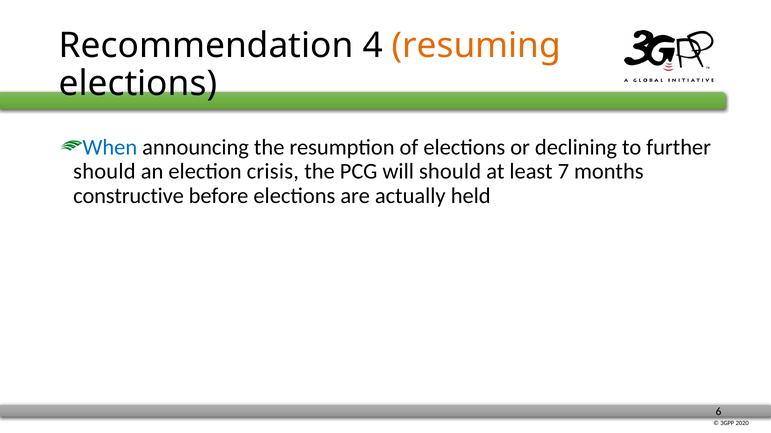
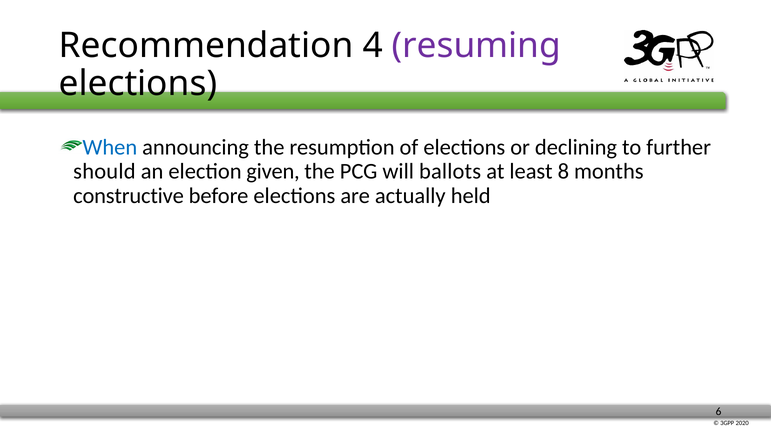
resuming colour: orange -> purple
crisis: crisis -> given
will should: should -> ballots
7: 7 -> 8
